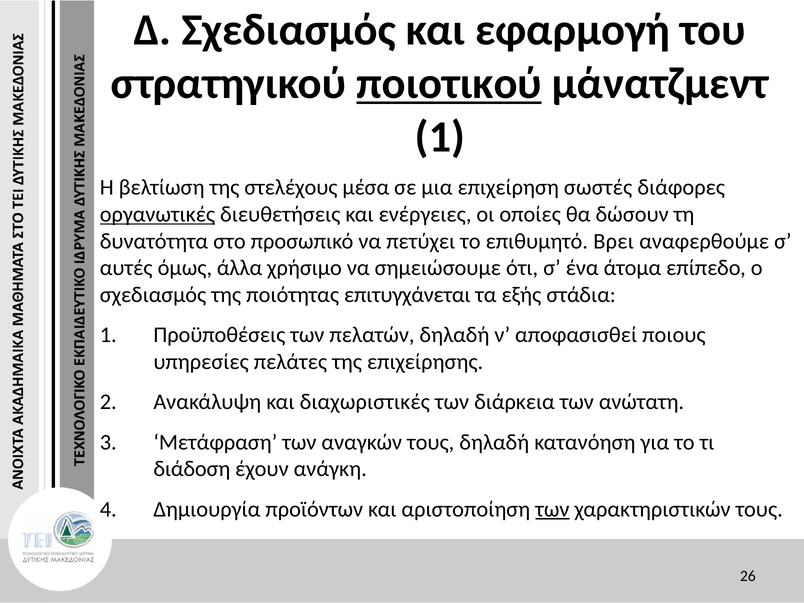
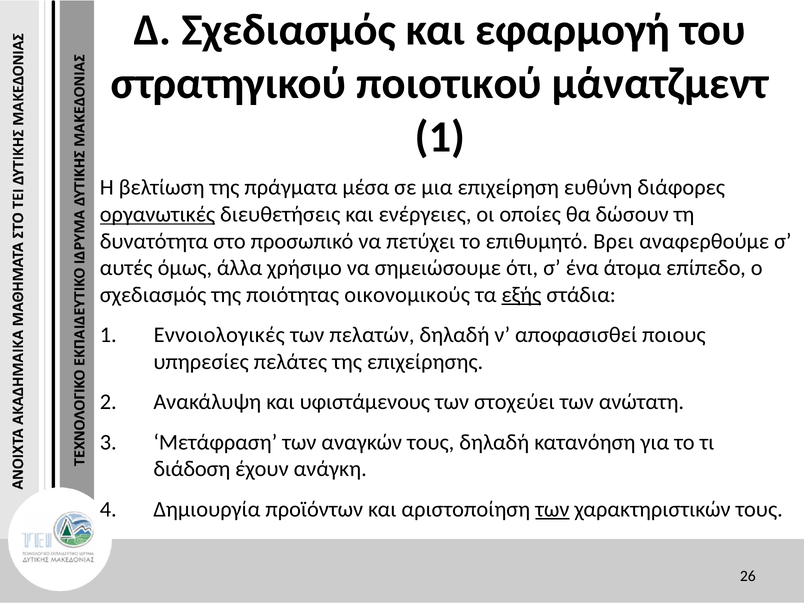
ποιοτικού underline: present -> none
στελέχους: στελέχους -> πράγματα
σωστές: σωστές -> ευθύνη
επιτυγχάνεται: επιτυγχάνεται -> οικονομικούς
εξής underline: none -> present
Προϋποθέσεις: Προϋποθέσεις -> Εννοιολογικές
διαχωριστικές: διαχωριστικές -> υφιστάμενους
διάρκεια: διάρκεια -> στοχεύει
